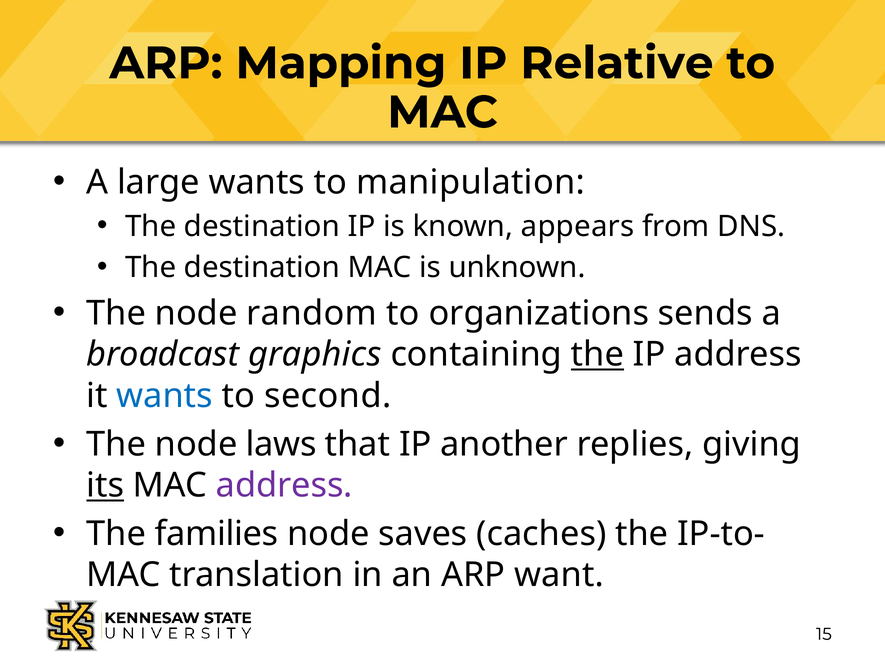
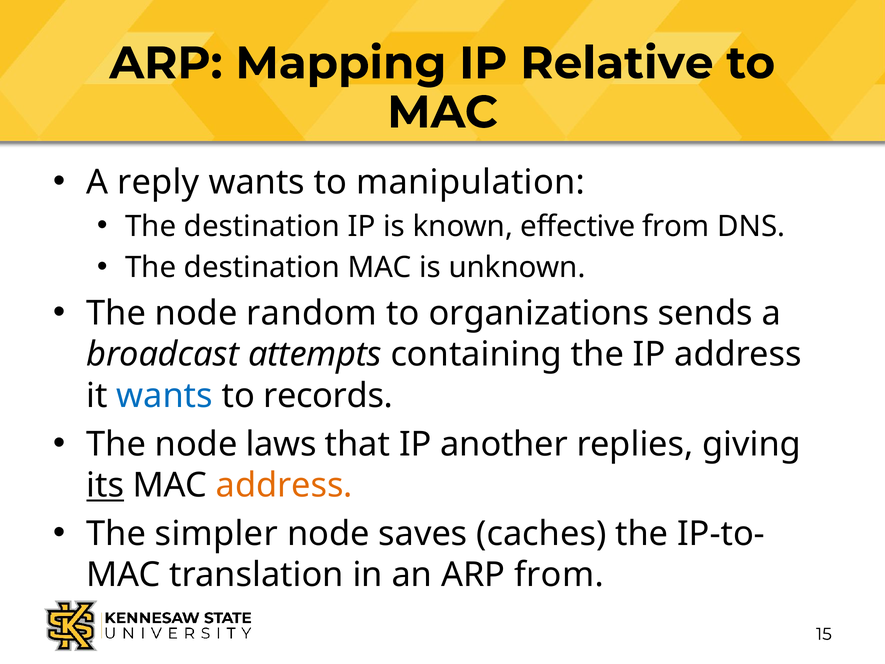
large: large -> reply
appears: appears -> effective
graphics: graphics -> attempts
the at (598, 354) underline: present -> none
second: second -> records
address at (284, 485) colour: purple -> orange
families: families -> simpler
ARP want: want -> from
